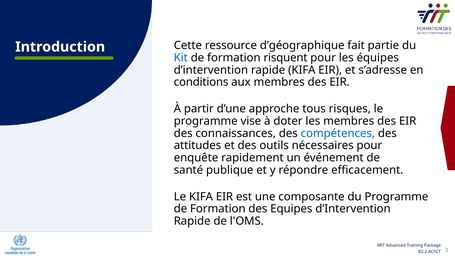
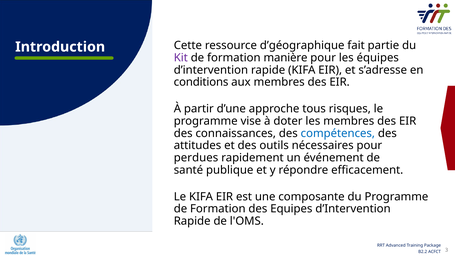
Kit colour: blue -> purple
risquent: risquent -> manière
enquête: enquête -> perdues
